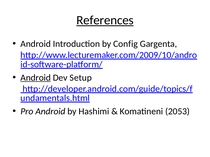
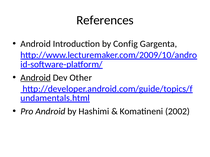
References underline: present -> none
Setup: Setup -> Other
2053: 2053 -> 2002
